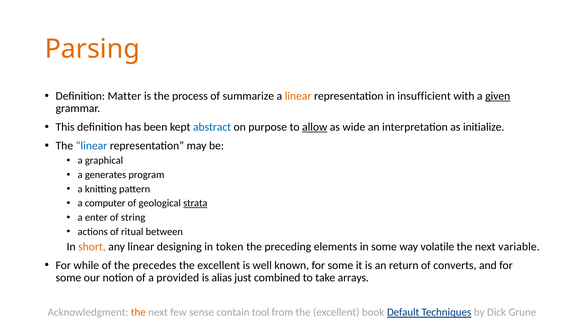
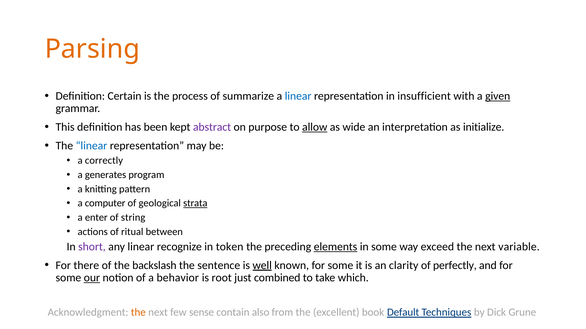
Matter: Matter -> Certain
linear at (298, 96) colour: orange -> blue
abstract colour: blue -> purple
graphical: graphical -> correctly
short colour: orange -> purple
designing: designing -> recognize
elements underline: none -> present
volatile: volatile -> exceed
while: while -> there
precedes: precedes -> backslash
excellent at (219, 266): excellent -> sentence
well underline: none -> present
return: return -> clarity
converts: converts -> perfectly
our underline: none -> present
provided: provided -> behavior
alias: alias -> root
arrays: arrays -> which
tool: tool -> also
